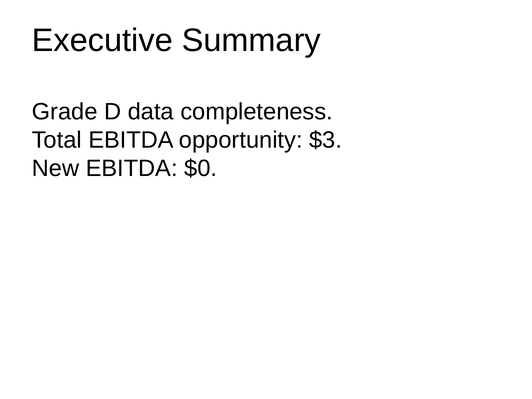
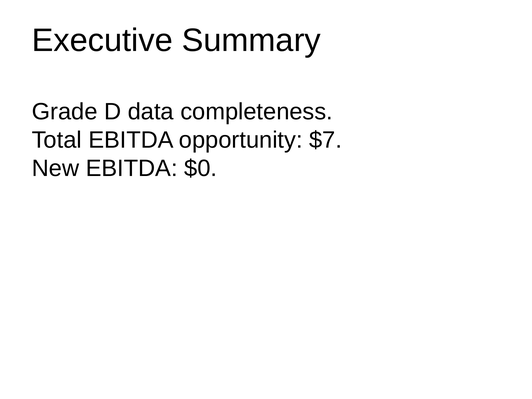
$3: $3 -> $7
